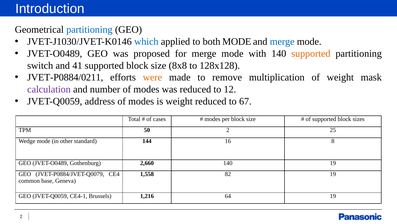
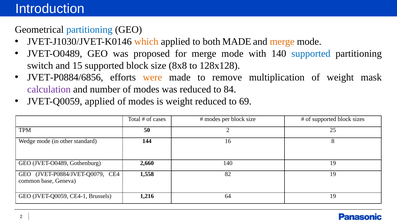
which colour: blue -> orange
both MODE: MODE -> MADE
merge at (282, 41) colour: blue -> orange
supported at (311, 53) colour: orange -> blue
41: 41 -> 15
JVET-P0884/0211: JVET-P0884/0211 -> JVET-P0884/6856
12: 12 -> 84
JVET-Q0059 address: address -> applied
67: 67 -> 69
